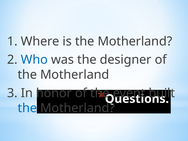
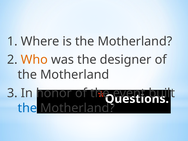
Who colour: blue -> orange
